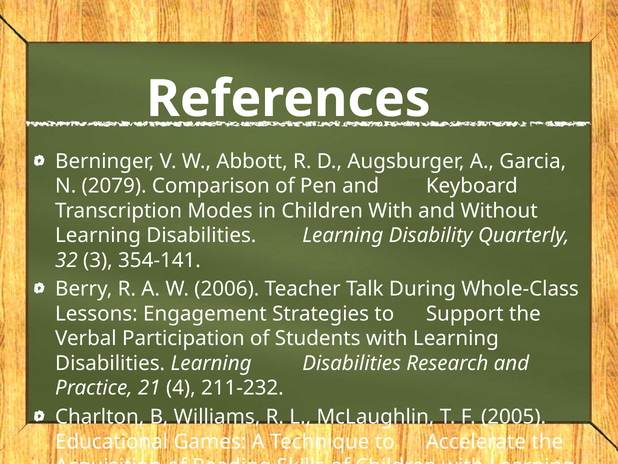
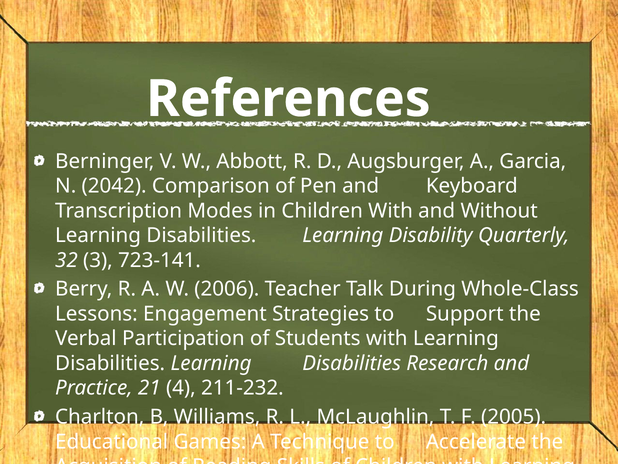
2079: 2079 -> 2042
354-141: 354-141 -> 723-141
